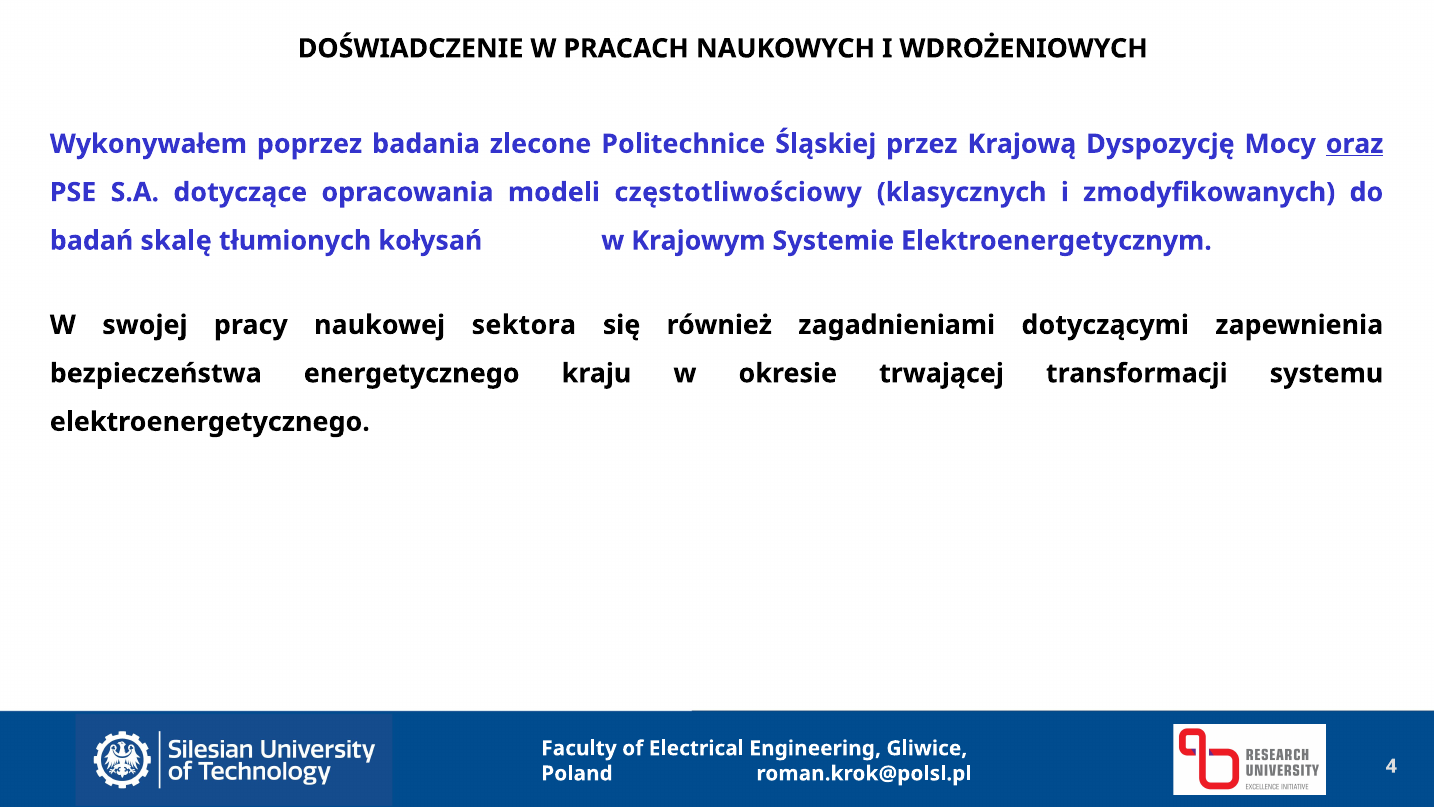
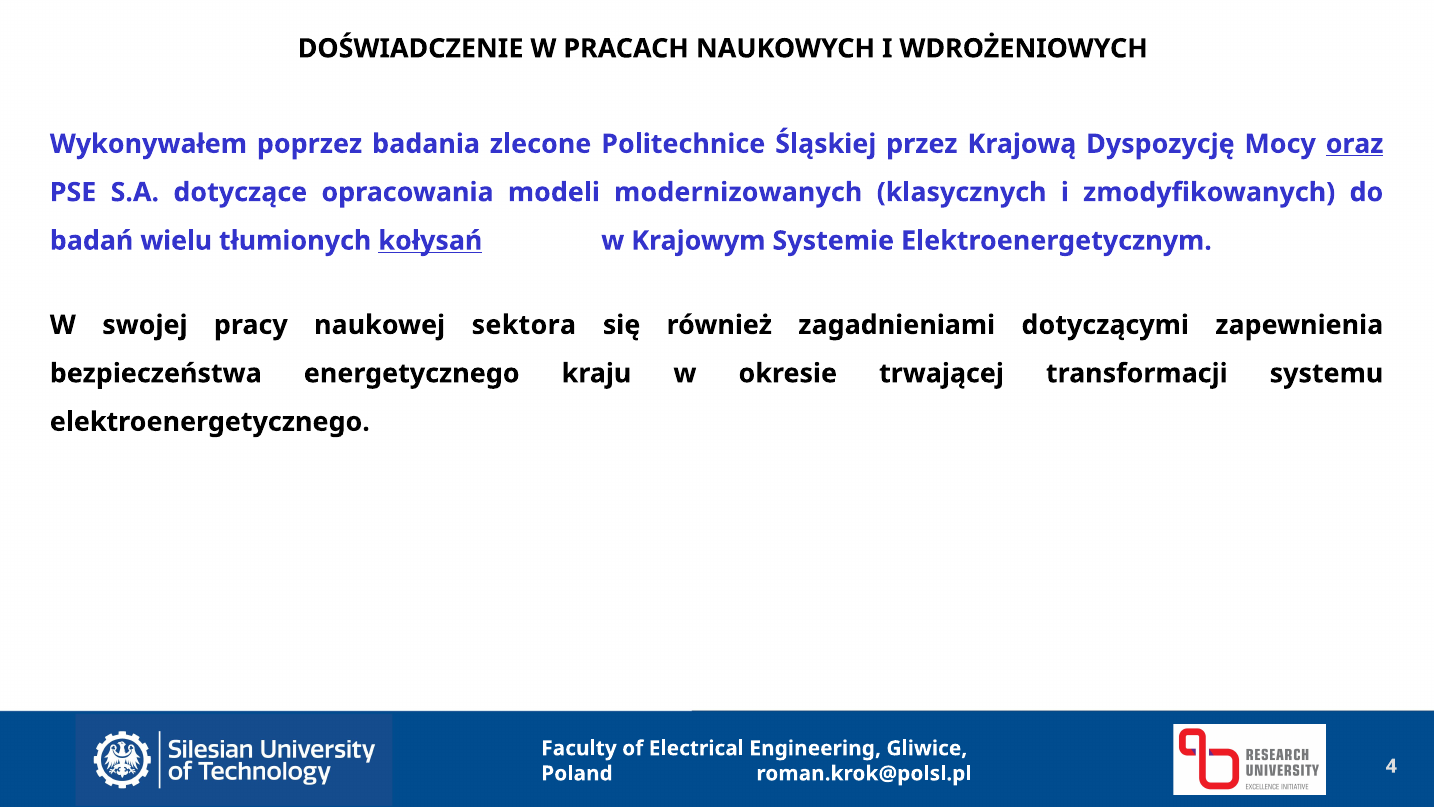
częstotliwościowy: częstotliwościowy -> modernizowanych
skalę: skalę -> wielu
kołysań underline: none -> present
